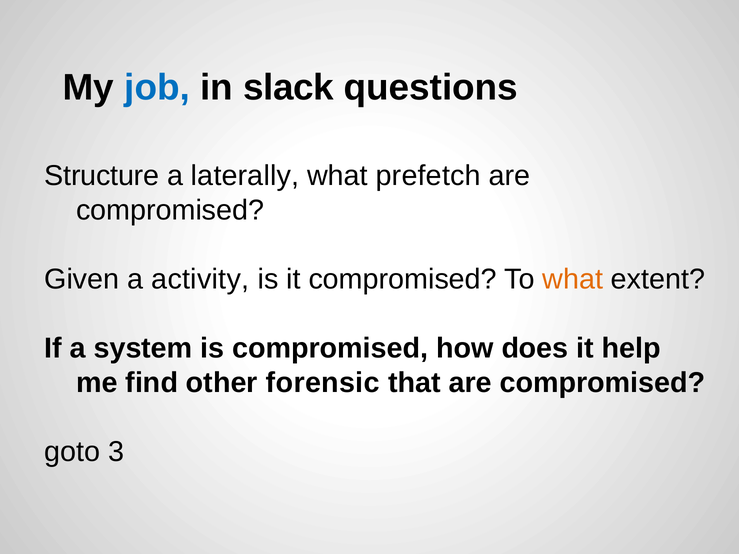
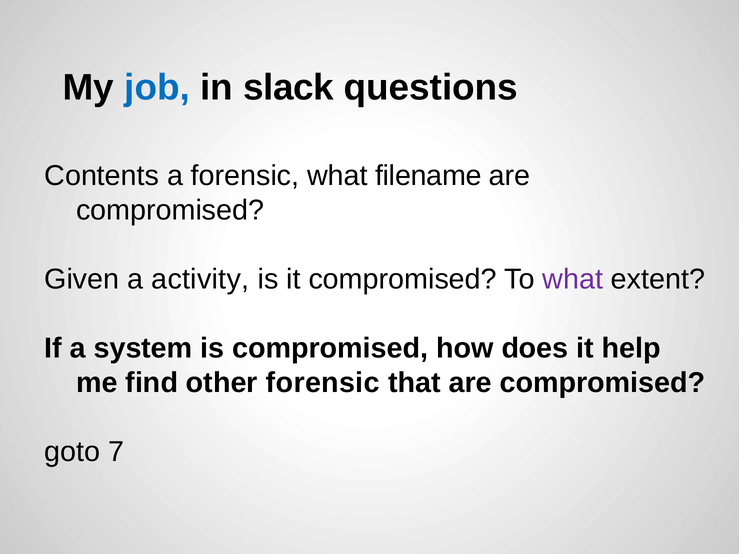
Structure: Structure -> Contents
a laterally: laterally -> forensic
prefetch: prefetch -> filename
what at (573, 279) colour: orange -> purple
3: 3 -> 7
